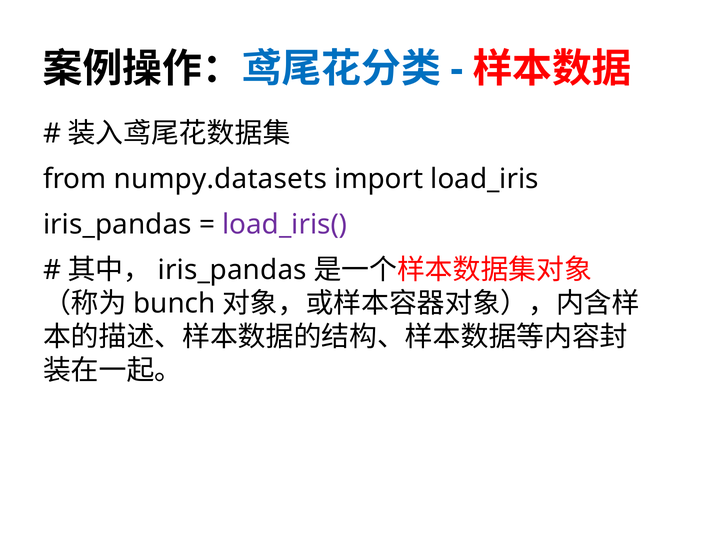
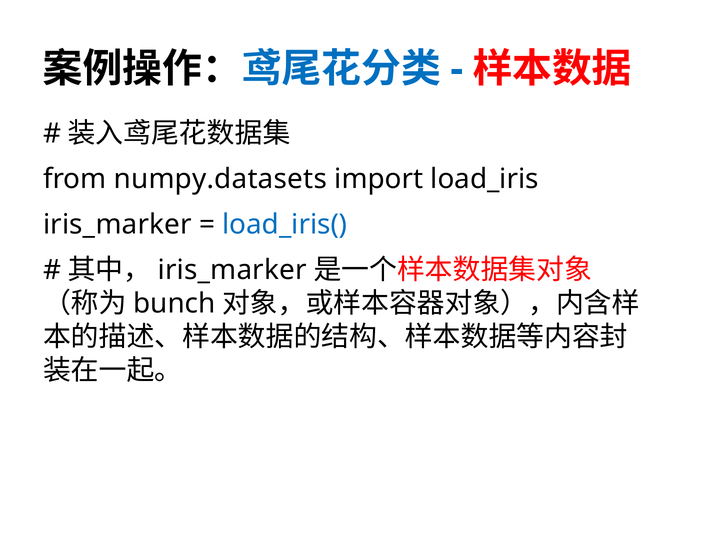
iris_pandas at (117, 224): iris_pandas -> iris_marker
load_iris( colour: purple -> blue
iris_pandas at (232, 270): iris_pandas -> iris_marker
